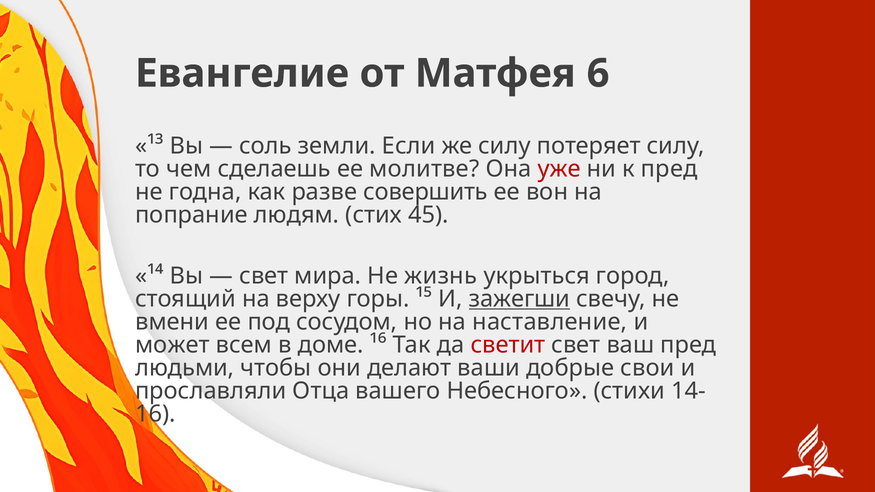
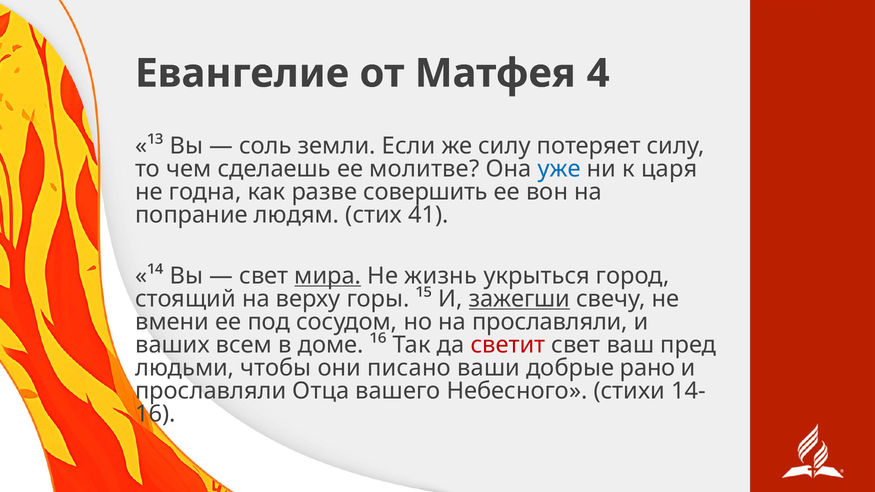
6: 6 -> 4
уже colour: red -> blue
к пред: пред -> царя
45: 45 -> 41
мира underline: none -> present
на наставление: наставление -> прославляли
может: может -> ваших
делают: делают -> писано
свои: свои -> рано
